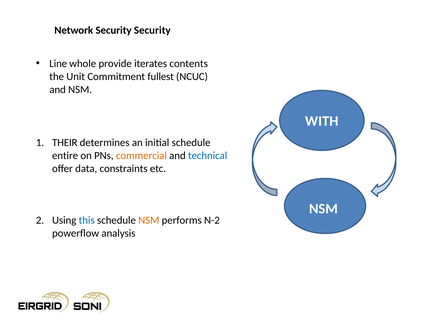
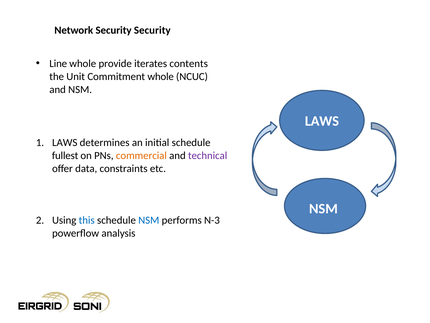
Commitment fullest: fullest -> whole
WITH at (322, 121): WITH -> LAWS
THEIR at (65, 143): THEIR -> LAWS
entire: entire -> fullest
technical colour: blue -> purple
NSM at (149, 220) colour: orange -> blue
N-2: N-2 -> N-3
